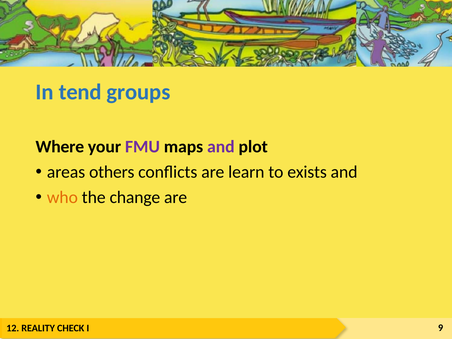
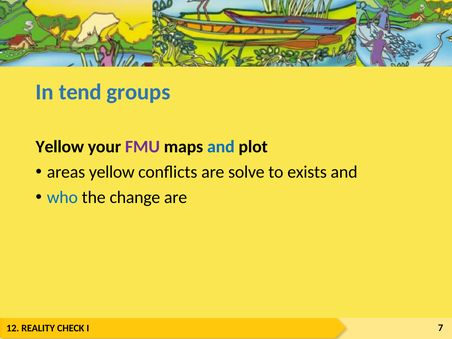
Where at (60, 147): Where -> Yellow
and at (221, 147) colour: purple -> blue
areas others: others -> yellow
learn: learn -> solve
who colour: orange -> blue
9: 9 -> 7
